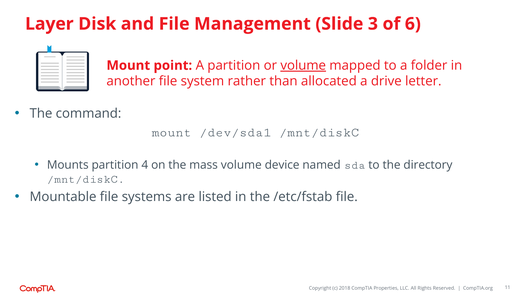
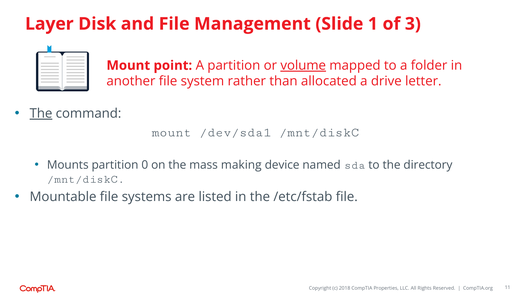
3: 3 -> 1
6: 6 -> 3
The at (41, 114) underline: none -> present
4: 4 -> 0
mass volume: volume -> making
